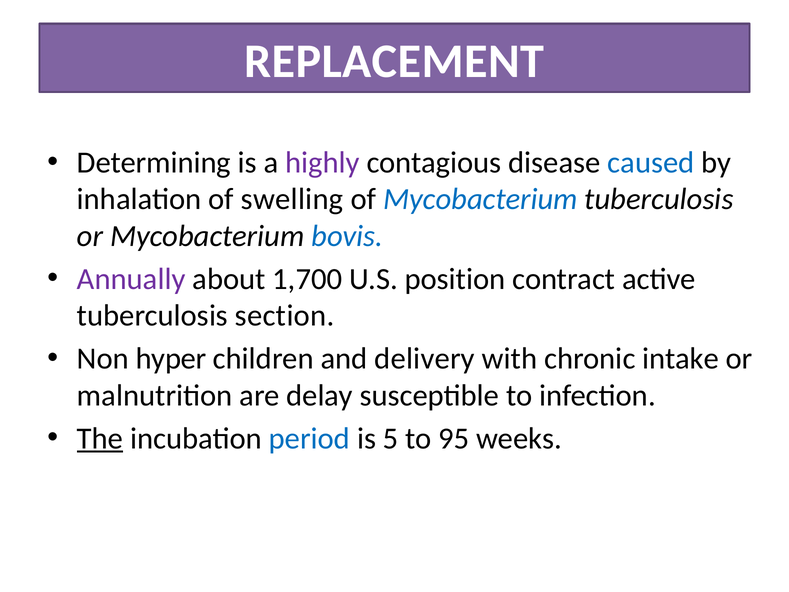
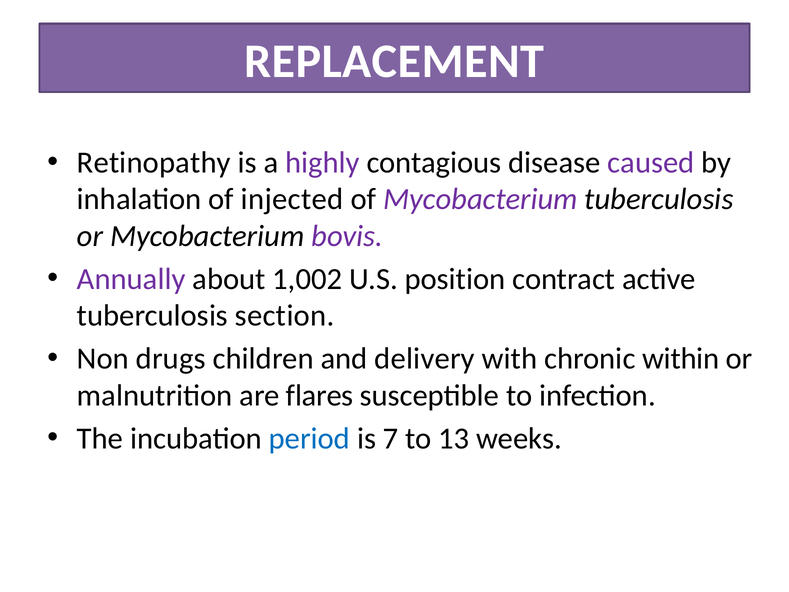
Determining: Determining -> Retinopathy
caused colour: blue -> purple
swelling: swelling -> injected
Mycobacterium at (480, 199) colour: blue -> purple
bovis colour: blue -> purple
1,700: 1,700 -> 1,002
hyper: hyper -> drugs
intake: intake -> within
delay: delay -> flares
The underline: present -> none
5: 5 -> 7
95: 95 -> 13
